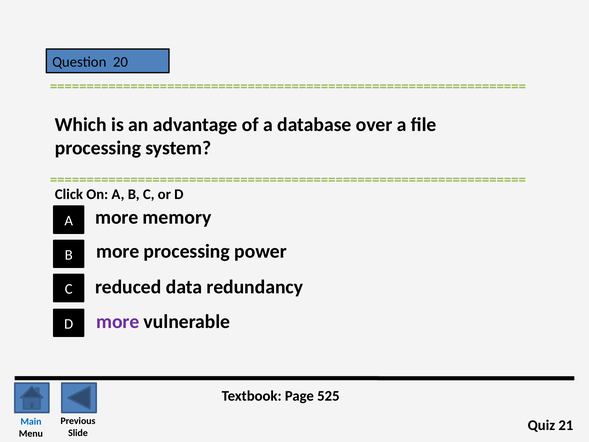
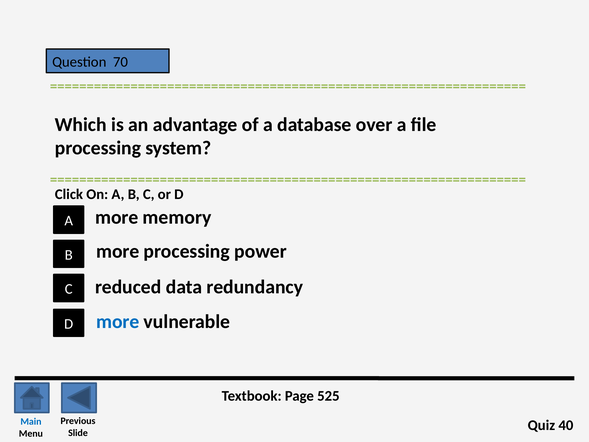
20: 20 -> 70
more at (118, 321) colour: purple -> blue
21: 21 -> 40
